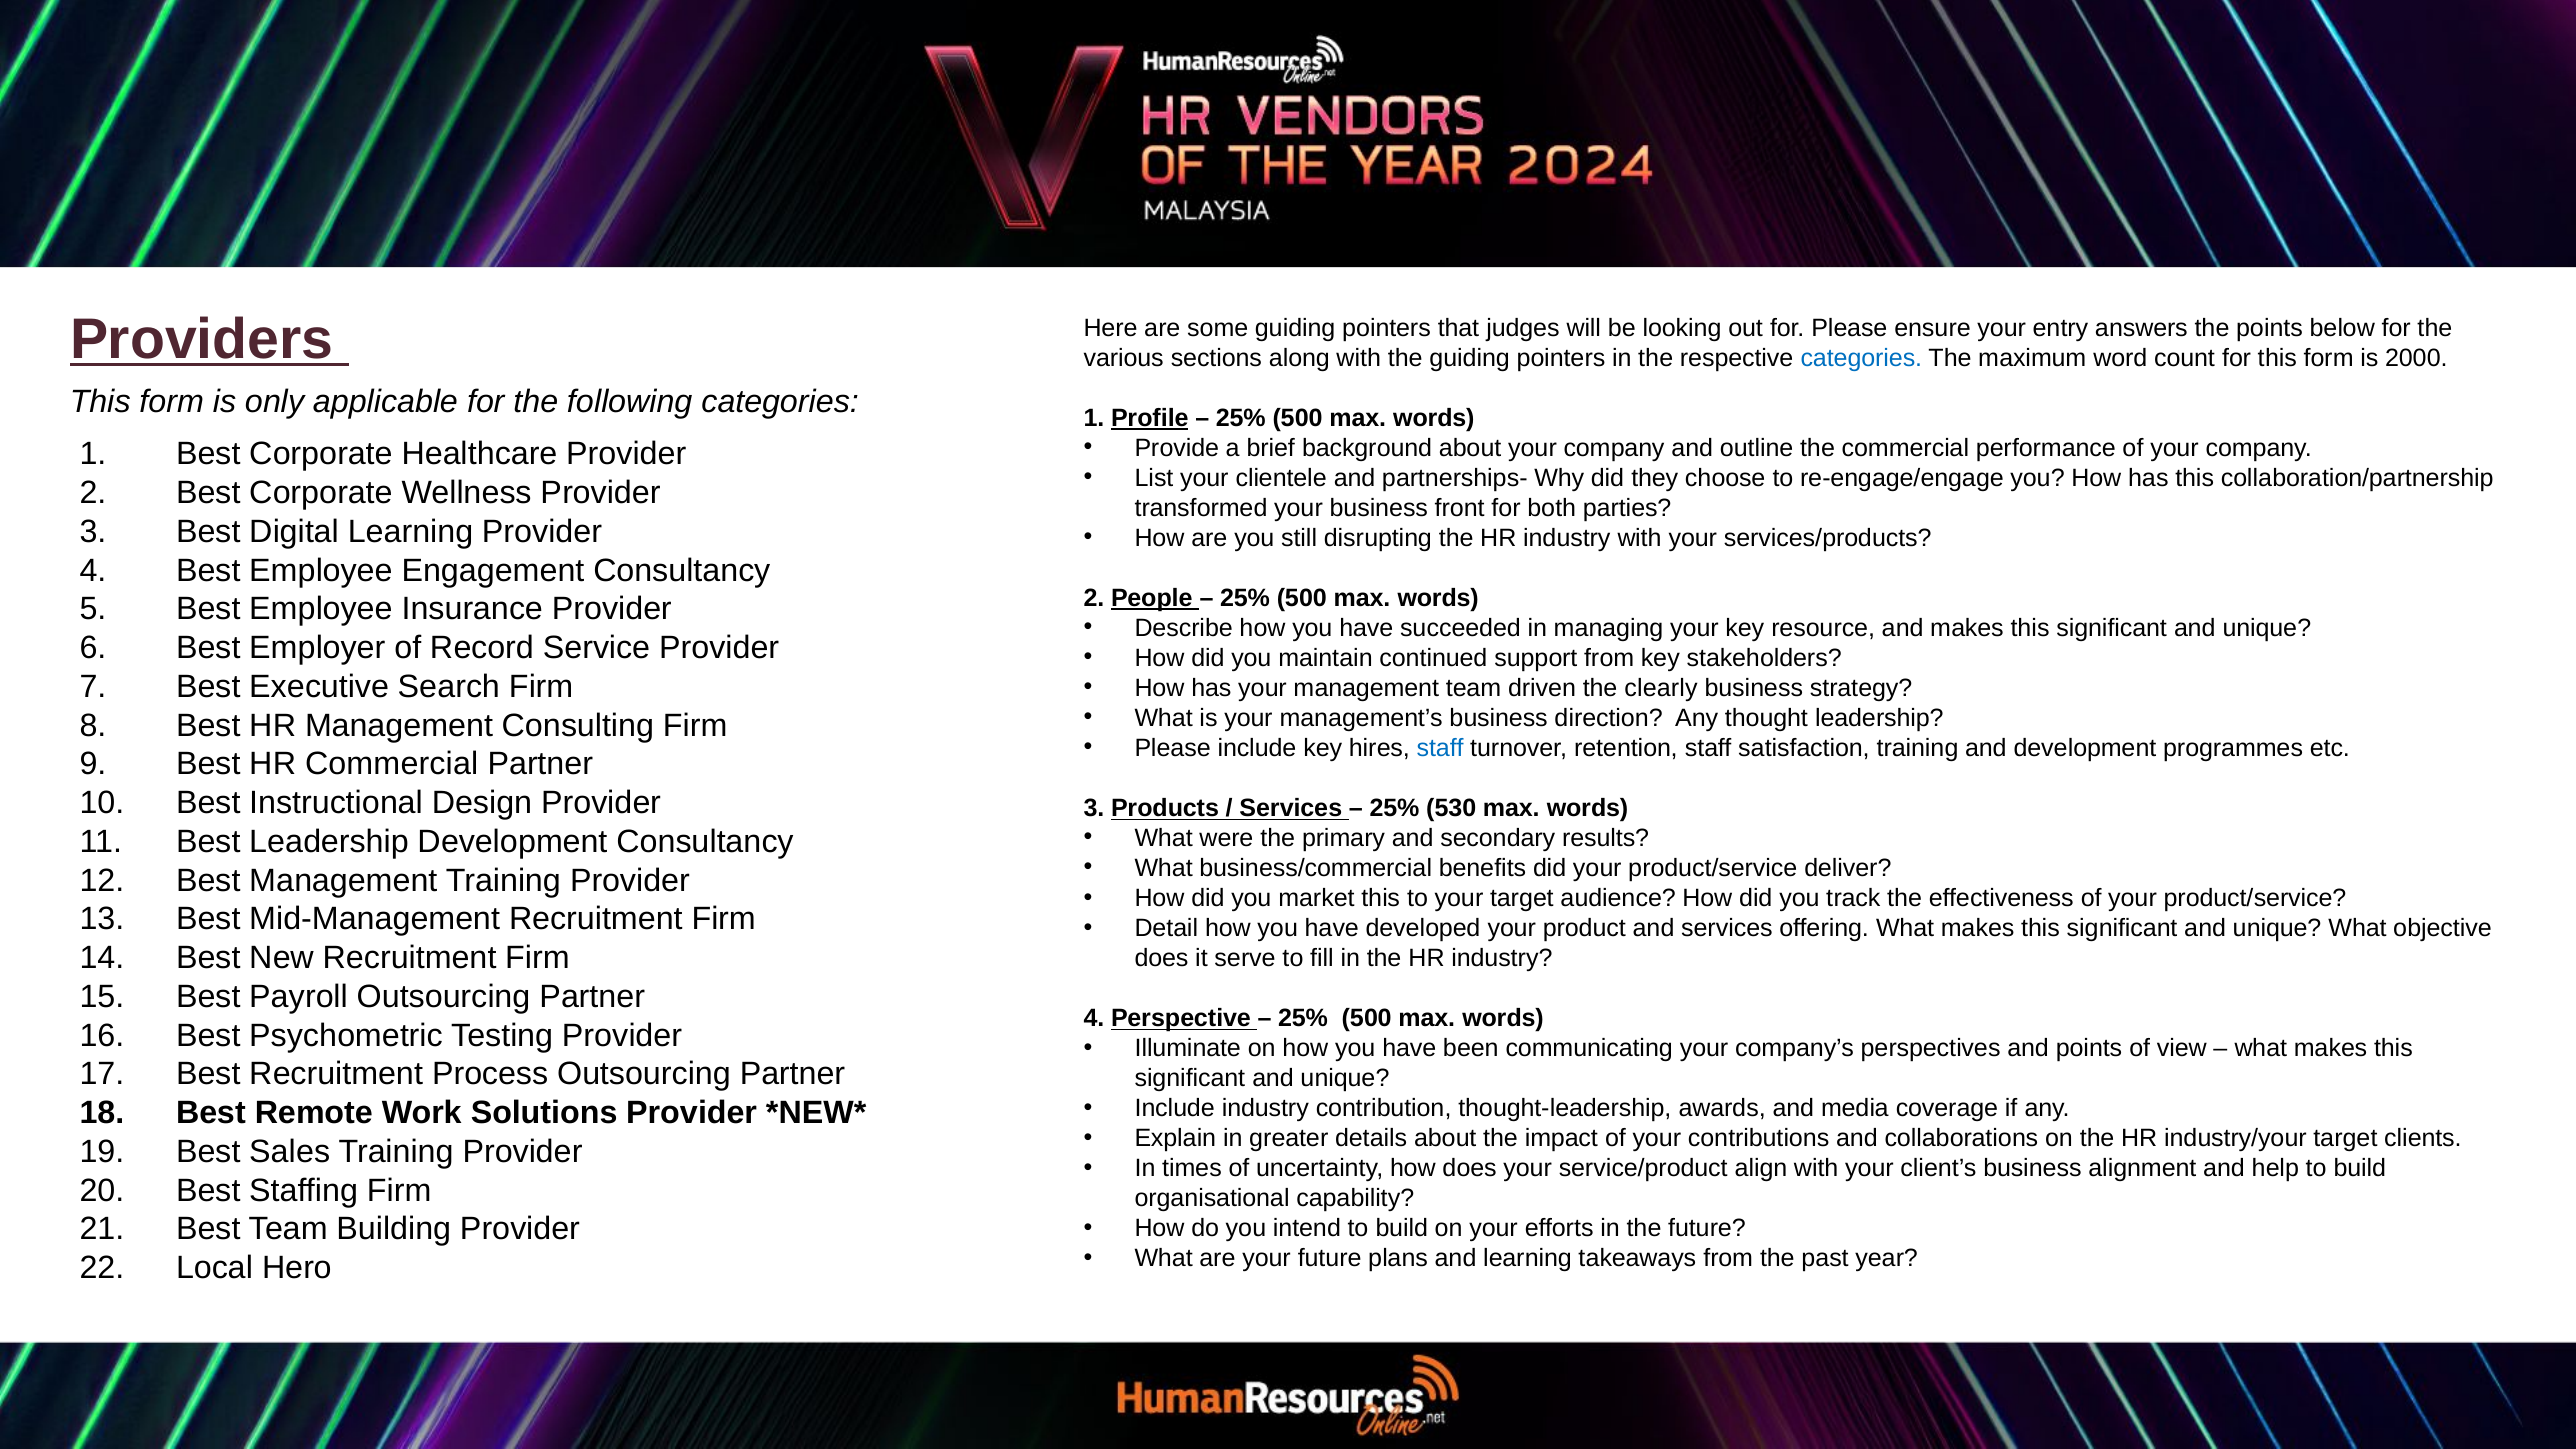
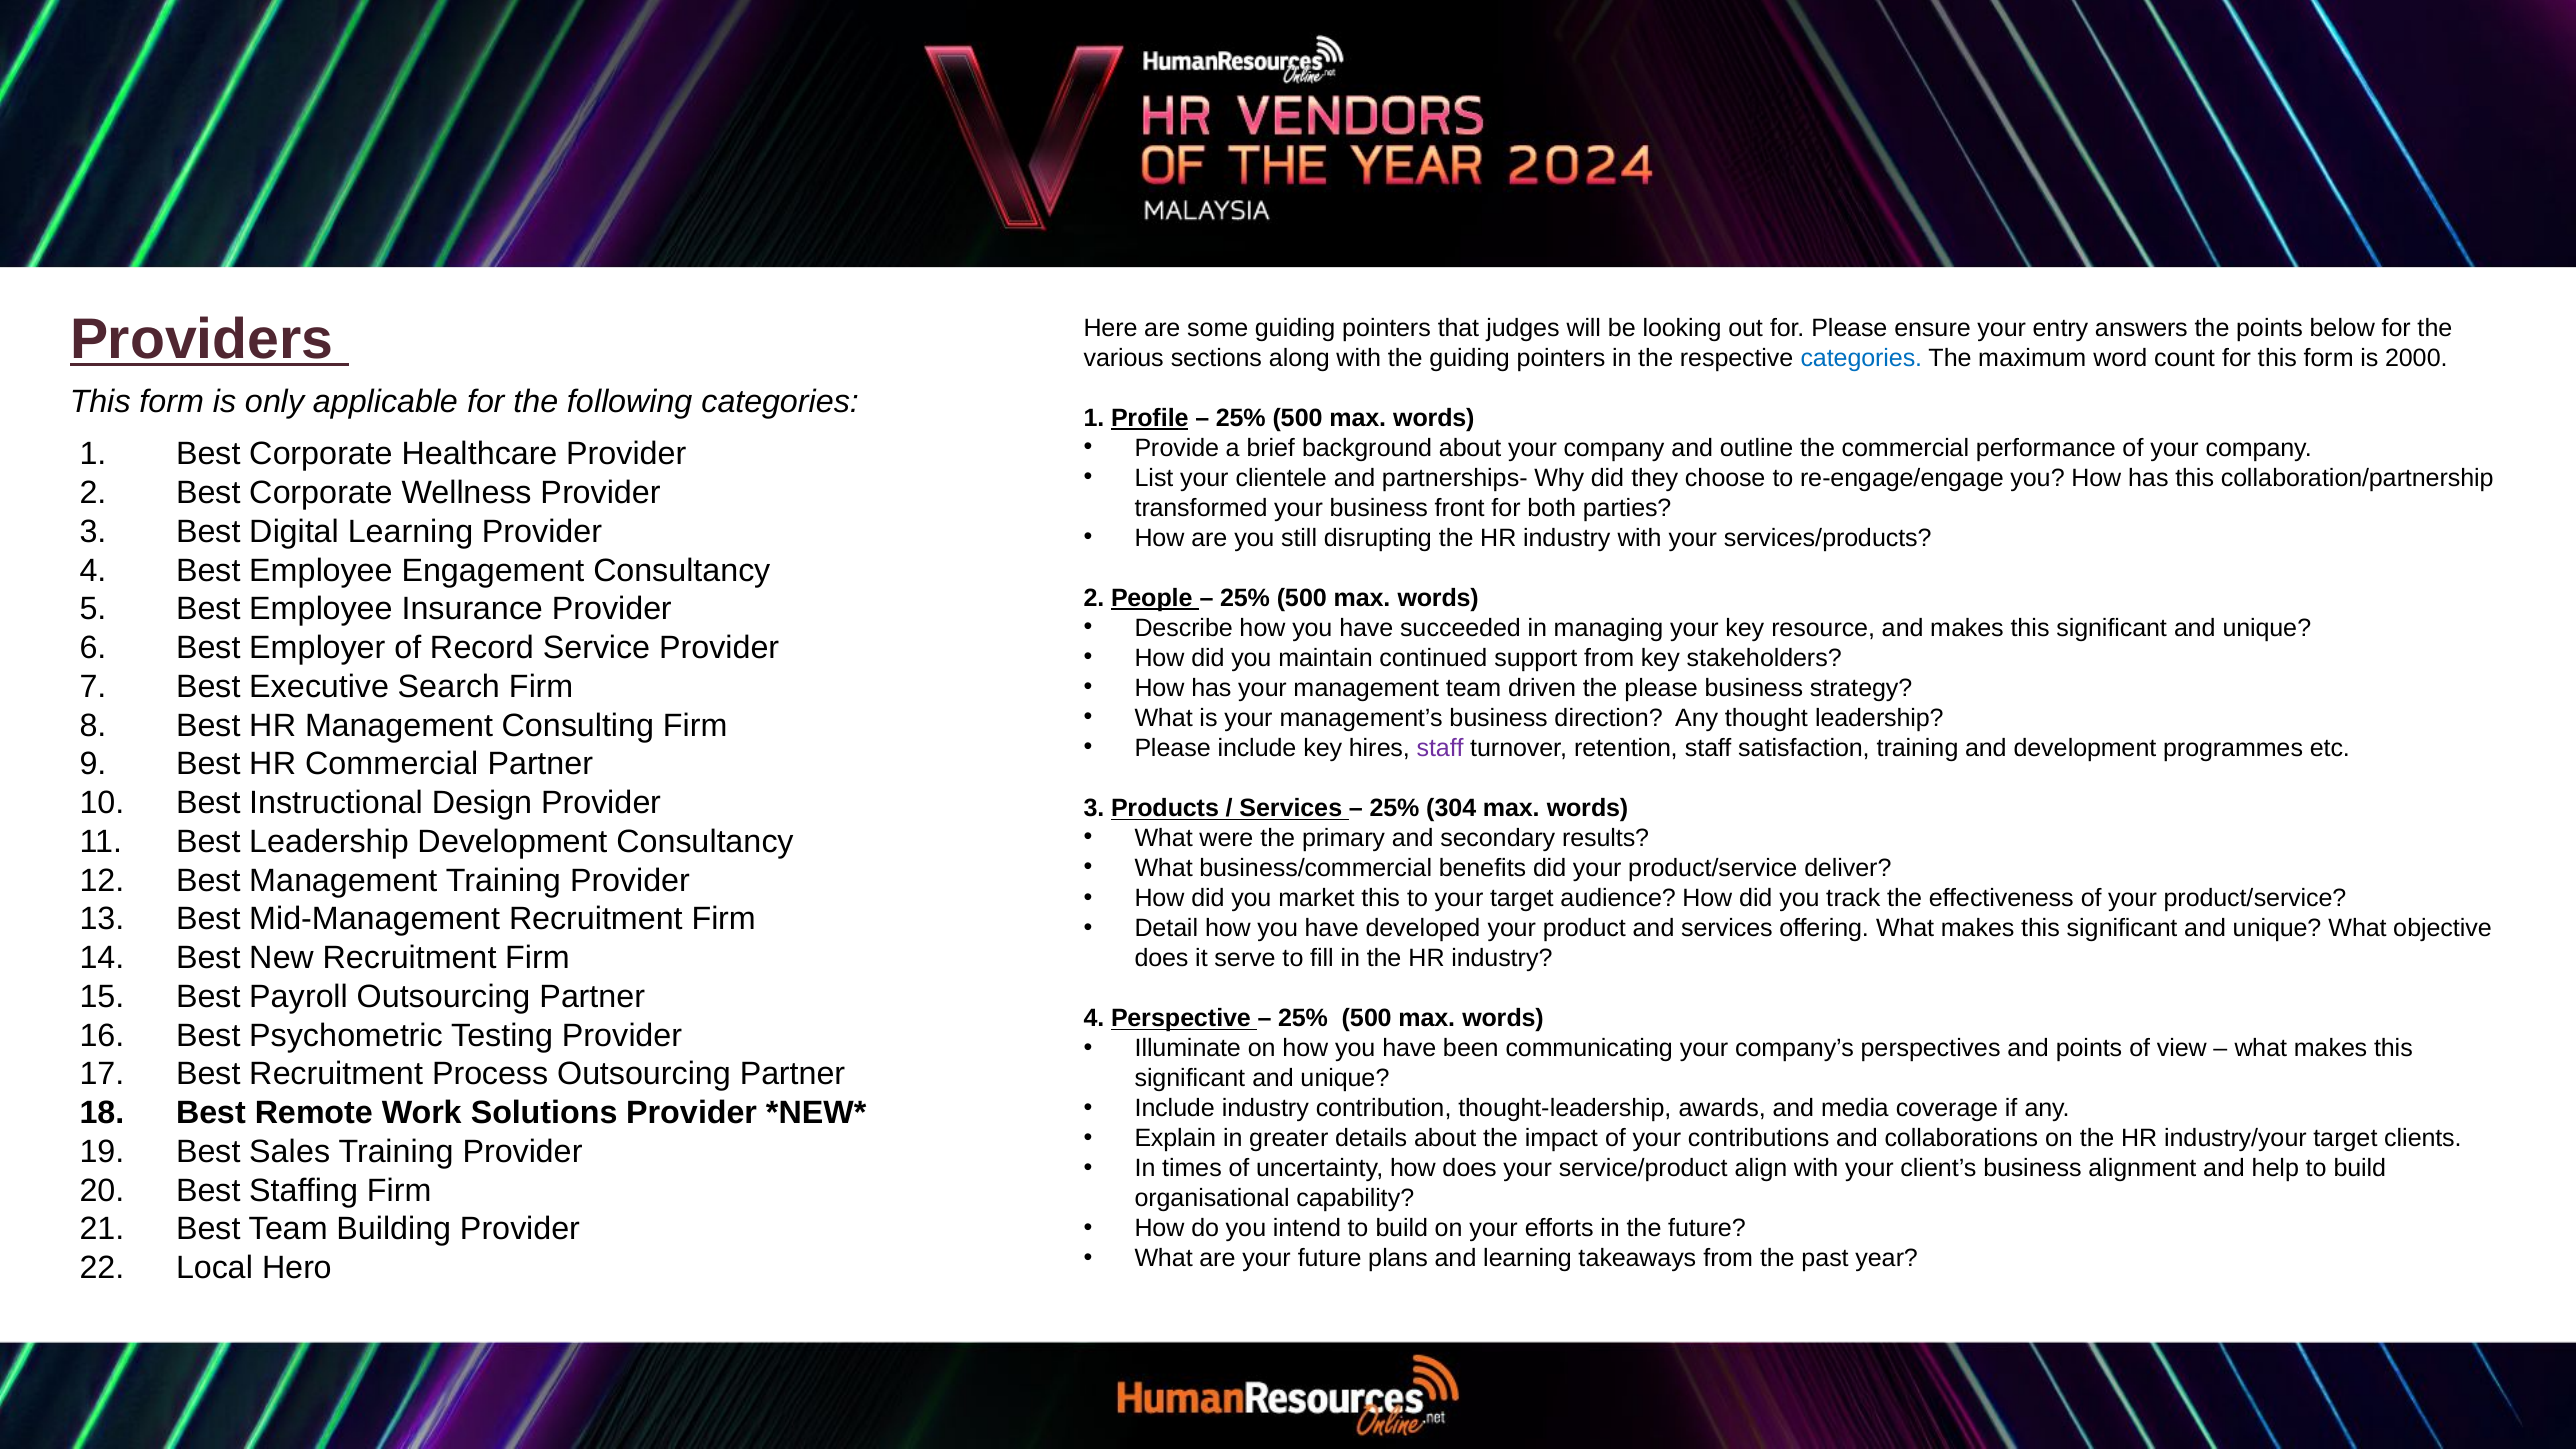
the clearly: clearly -> please
staff at (1440, 748) colour: blue -> purple
530: 530 -> 304
